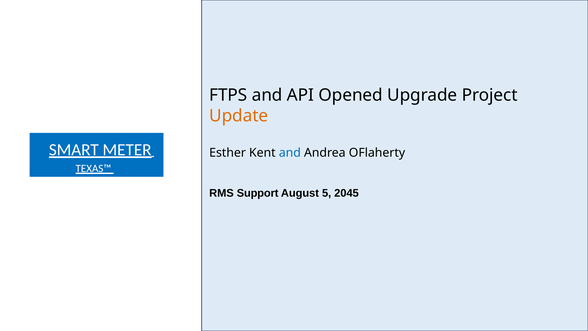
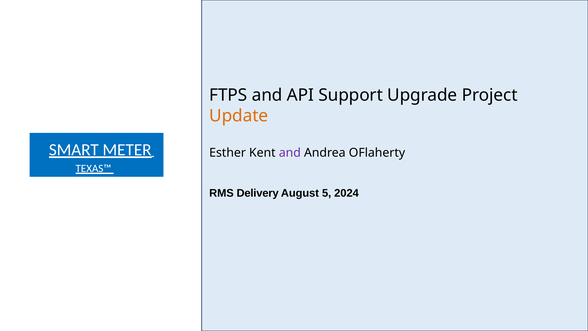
Opened: Opened -> Support
and at (290, 153) colour: blue -> purple
Support: Support -> Delivery
2045: 2045 -> 2024
